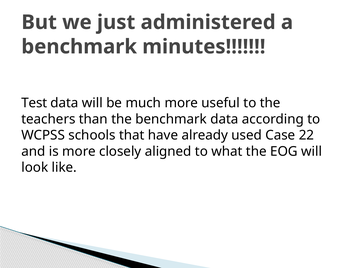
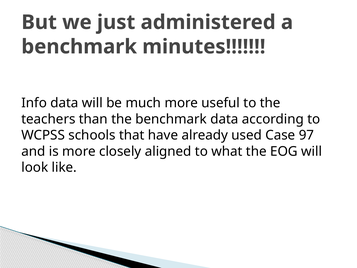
Test: Test -> Info
22: 22 -> 97
